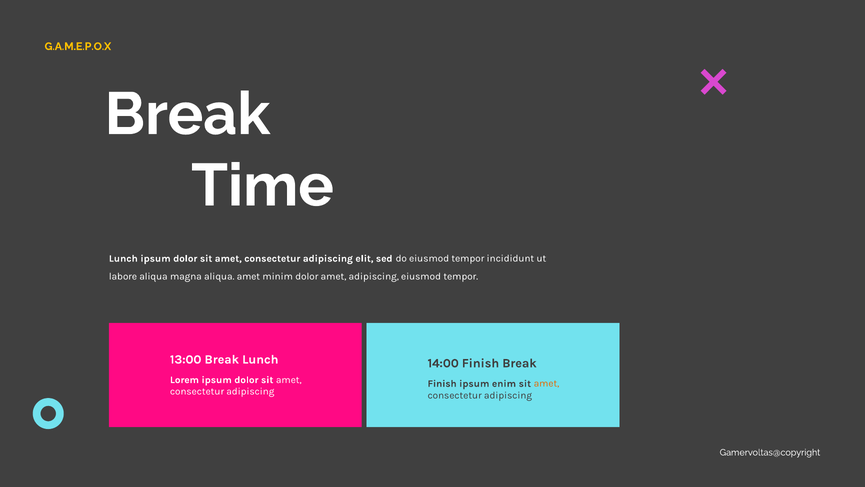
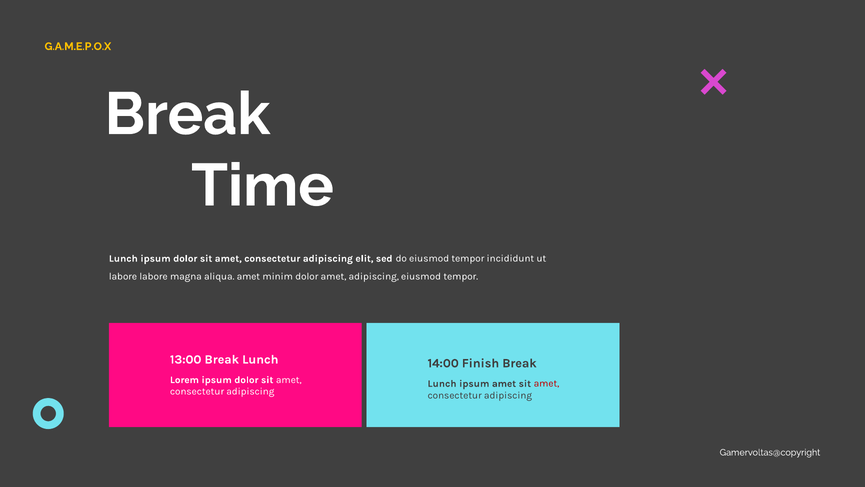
labore aliqua: aliqua -> labore
Finish at (442, 383): Finish -> Lunch
ipsum enim: enim -> amet
amet at (547, 383) colour: orange -> red
